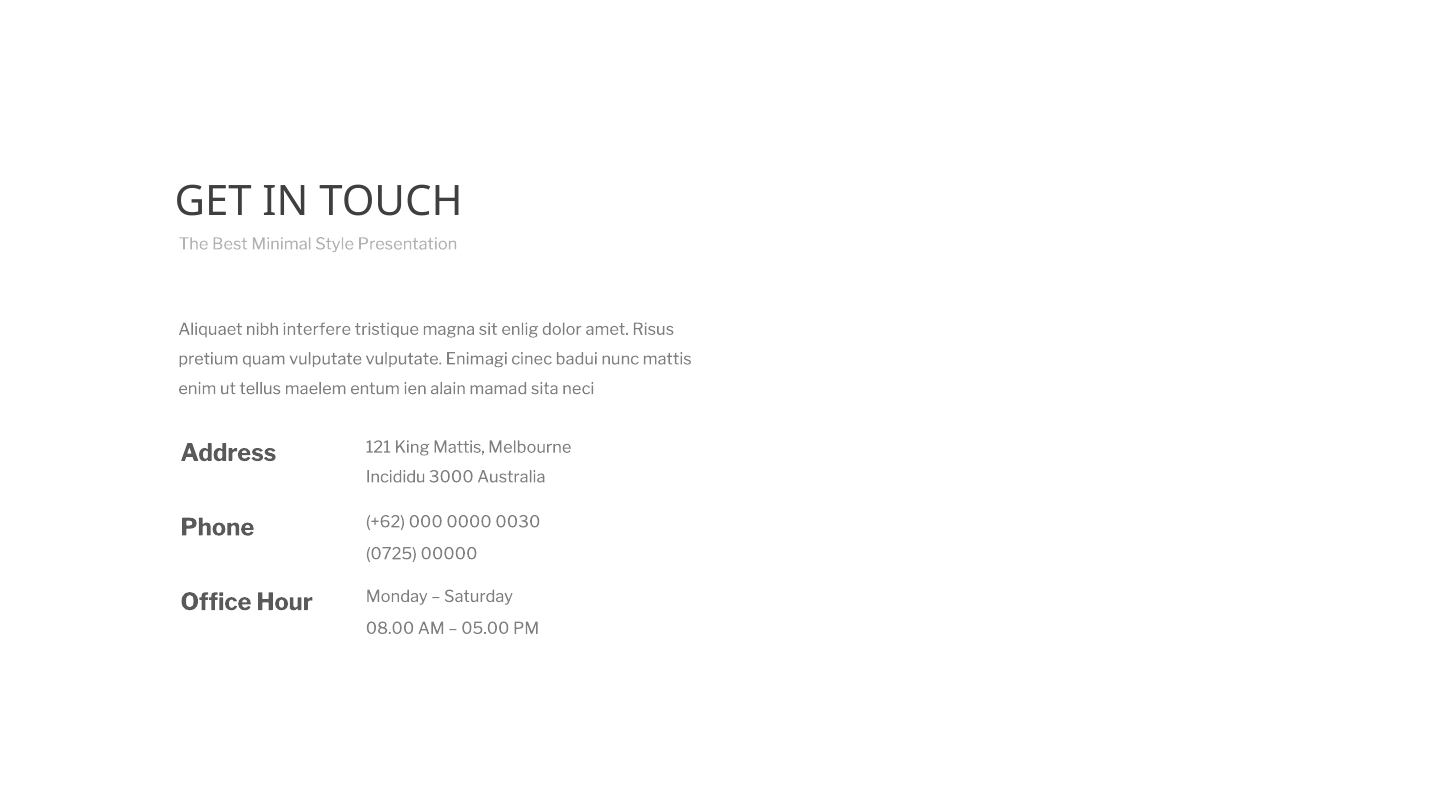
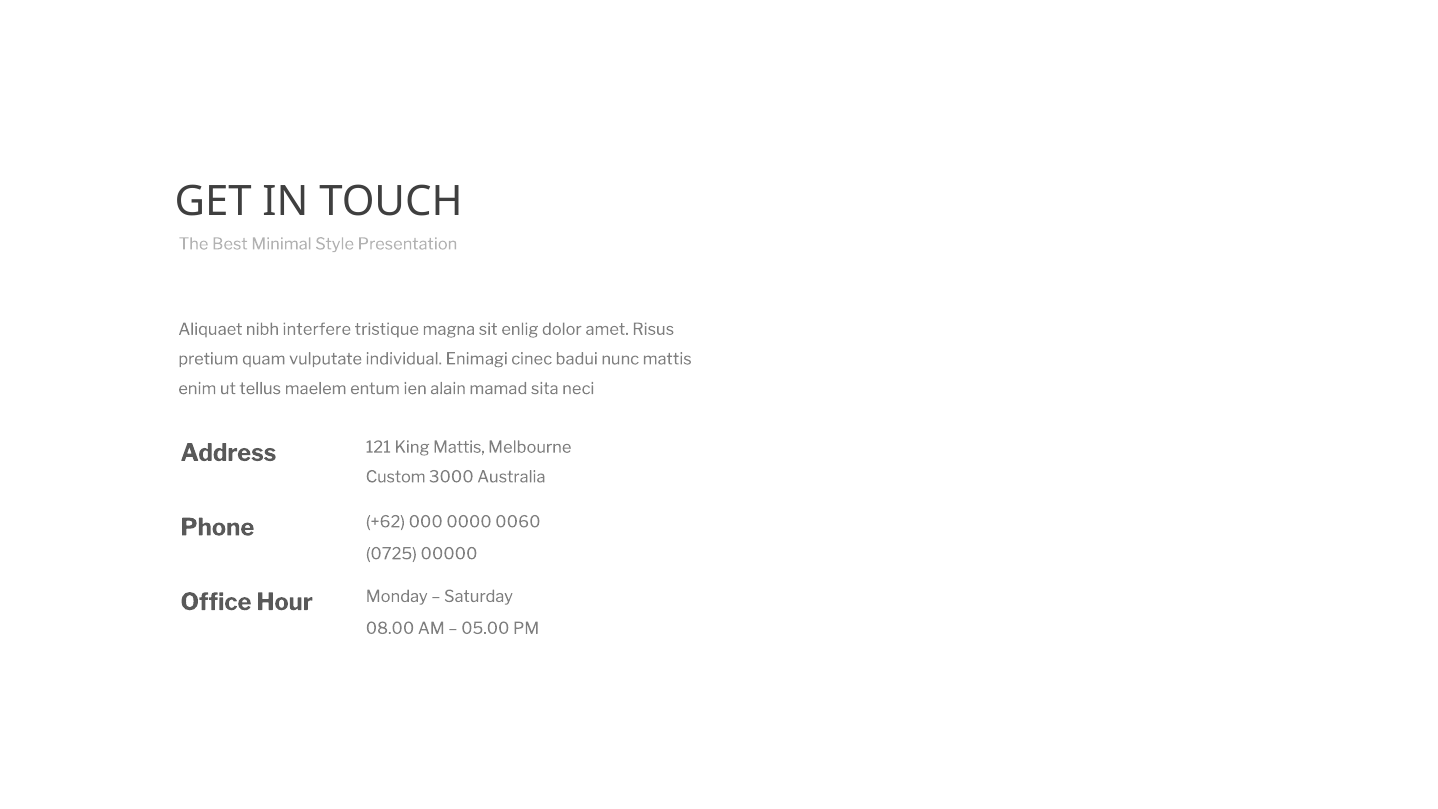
vulputate vulputate: vulputate -> individual
Incididu: Incididu -> Custom
0030: 0030 -> 0060
